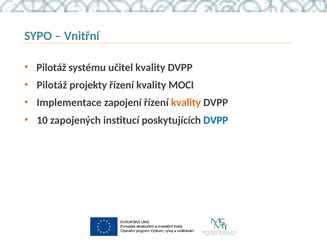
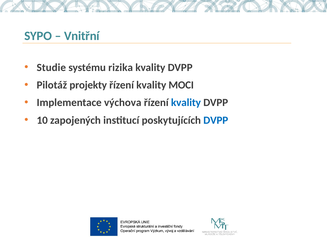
Pilotáž at (51, 67): Pilotáž -> Studie
učitel: učitel -> rizika
zapojení: zapojení -> výchova
kvality at (186, 103) colour: orange -> blue
